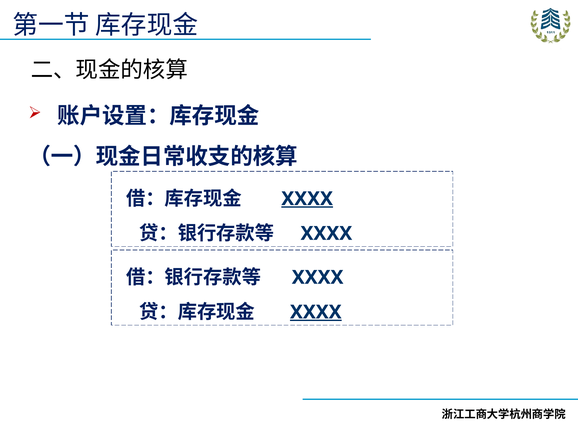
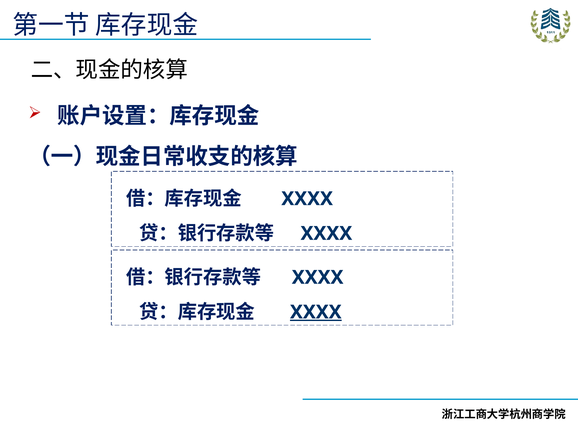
XXXX at (307, 199) underline: present -> none
